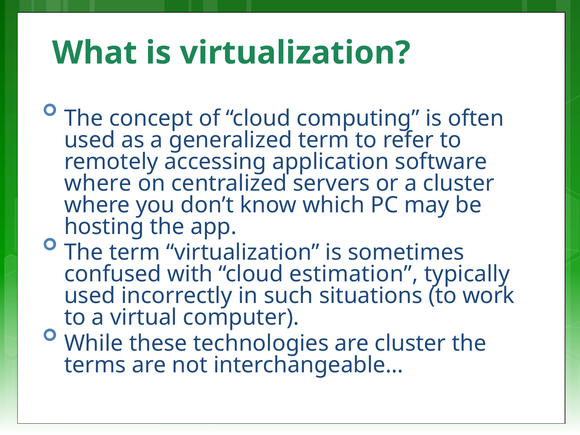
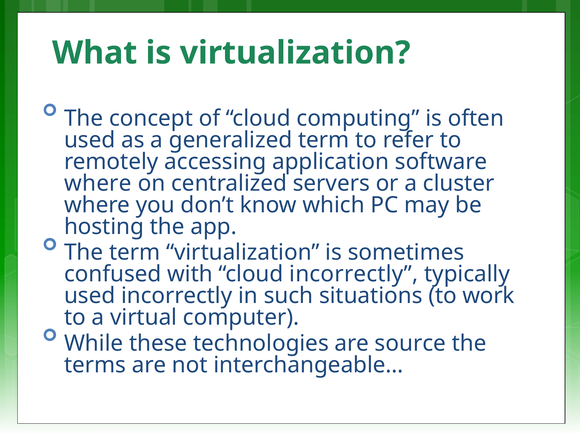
cloud estimation: estimation -> incorrectly
are cluster: cluster -> source
